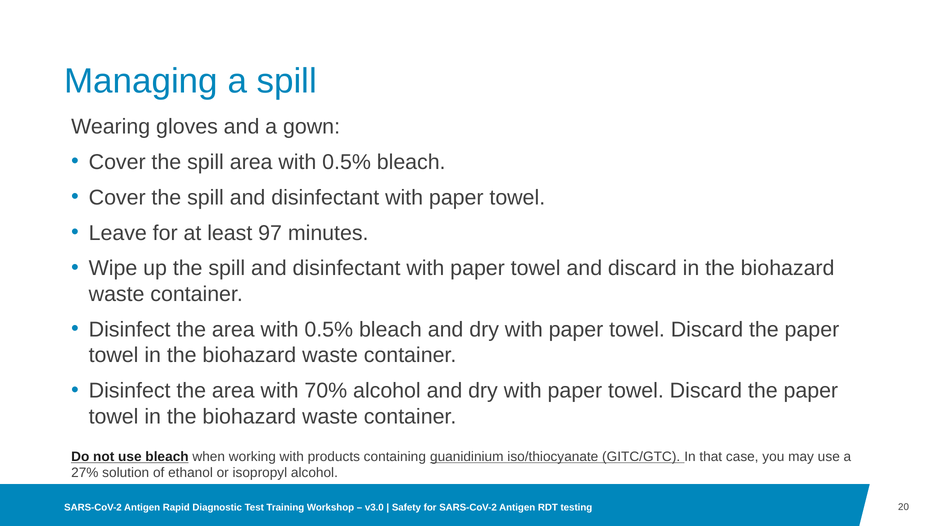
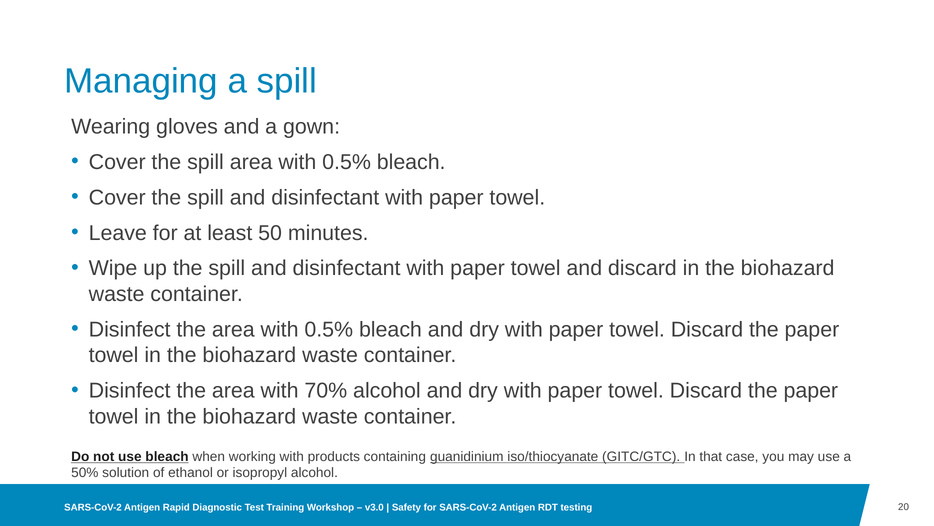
97: 97 -> 50
27%: 27% -> 50%
